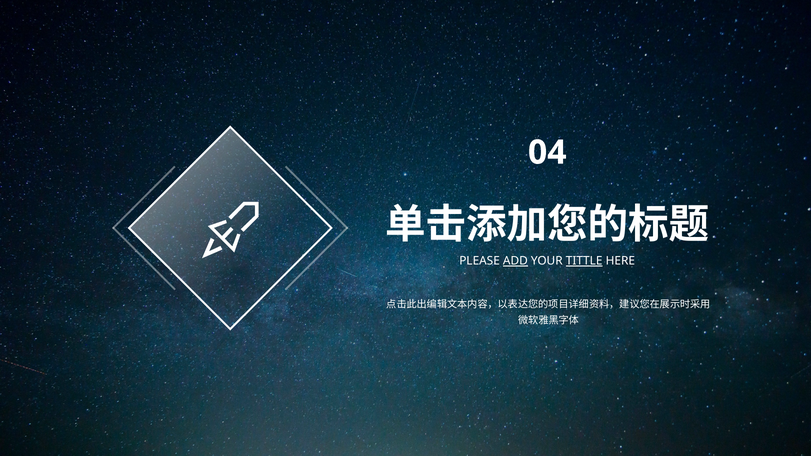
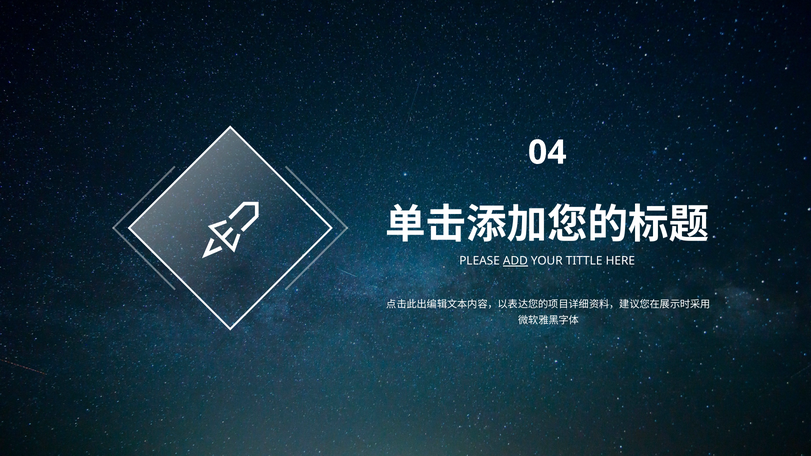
TITTLE underline: present -> none
